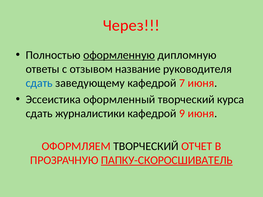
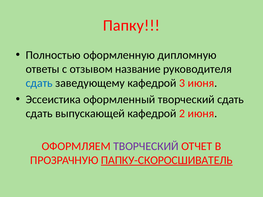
Через: Через -> Папку
оформленную underline: present -> none
7: 7 -> 3
творческий курса: курса -> сдать
журналистики: журналистики -> выпускающей
9: 9 -> 2
ТВОРЧЕСКИЙ at (146, 146) colour: black -> purple
